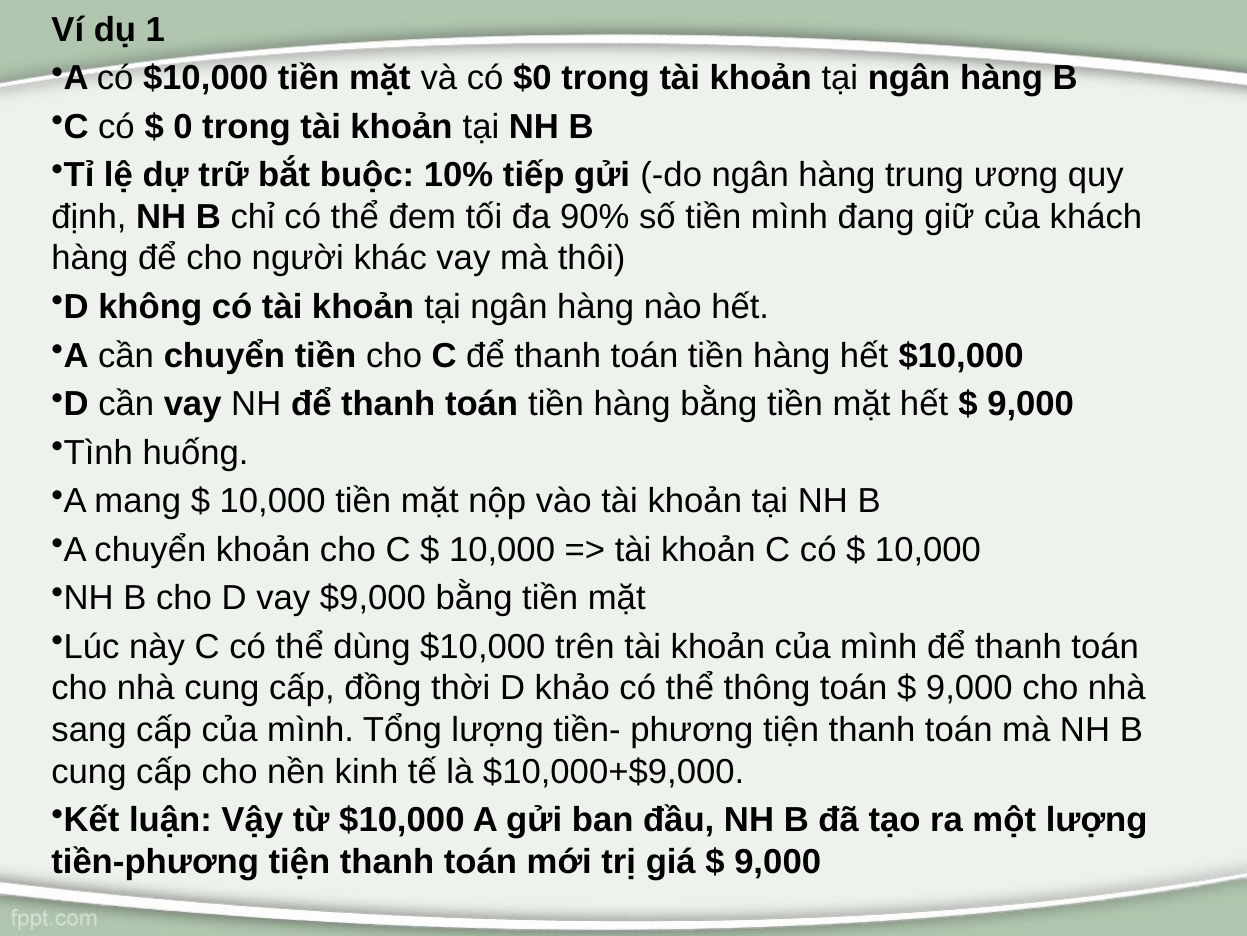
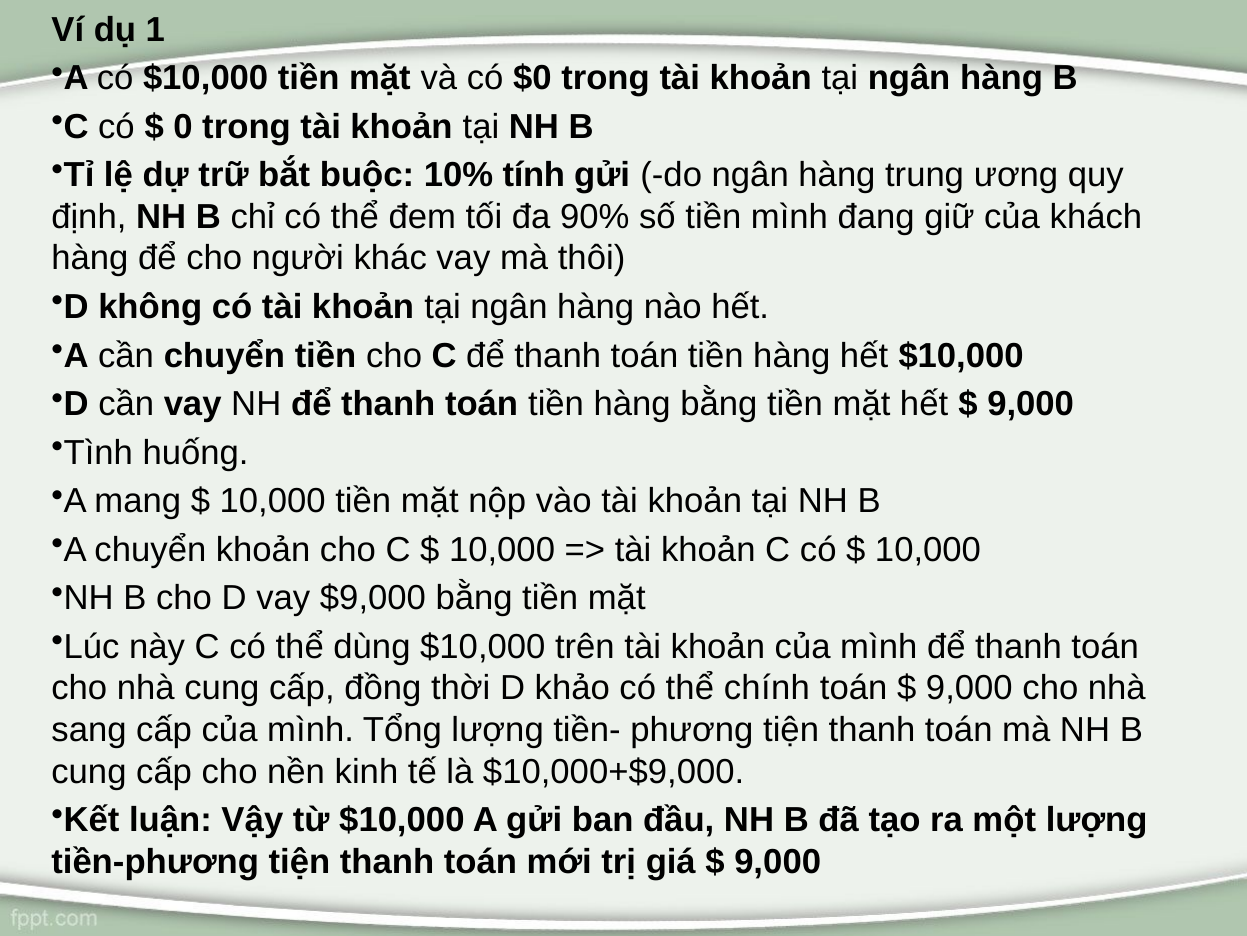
tiếp: tiếp -> tính
thông: thông -> chính
